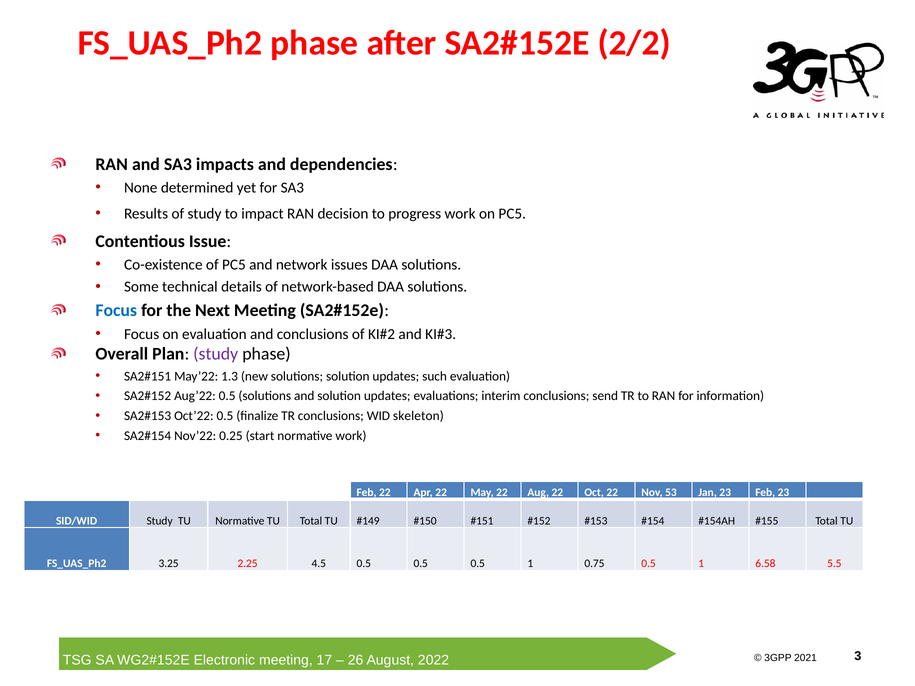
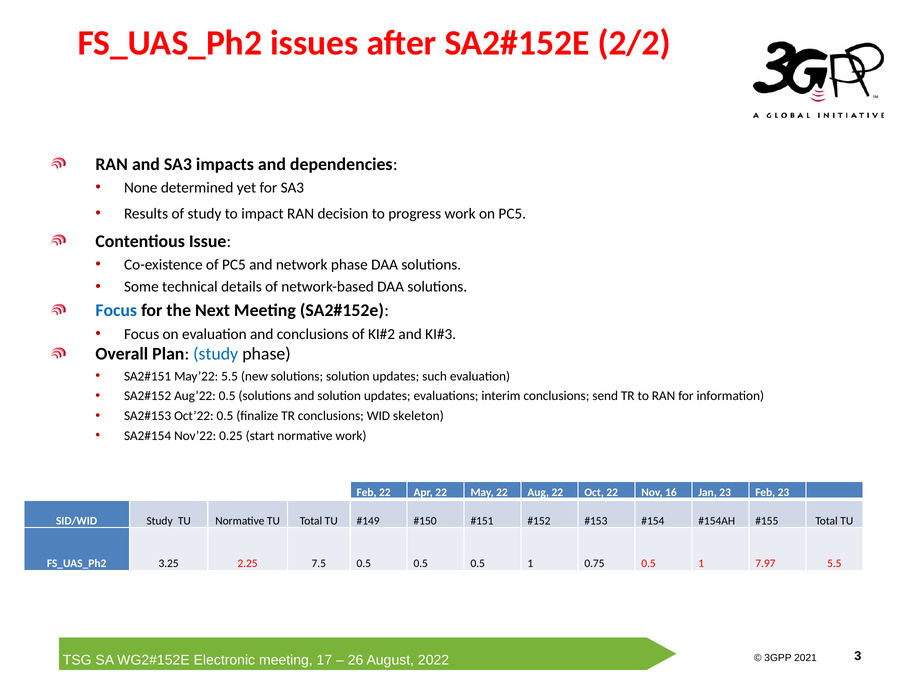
FS_UAS_Ph2 phase: phase -> issues
network issues: issues -> phase
study at (216, 354) colour: purple -> blue
May’22 1.3: 1.3 -> 5.5
53: 53 -> 16
4.5: 4.5 -> 7.5
6.58: 6.58 -> 7.97
